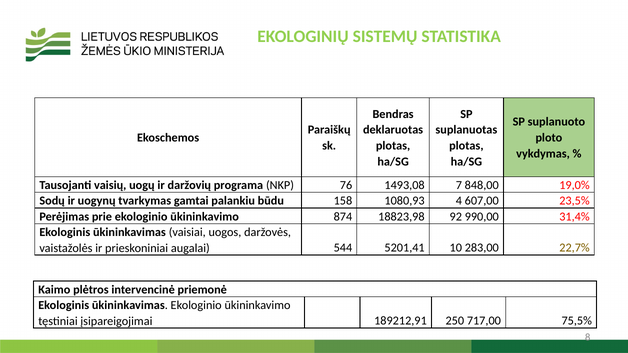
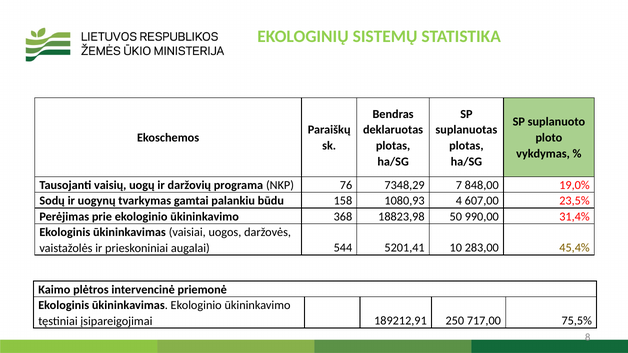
1493,08: 1493,08 -> 7348,29
874: 874 -> 368
92: 92 -> 50
22,7%: 22,7% -> 45,4%
